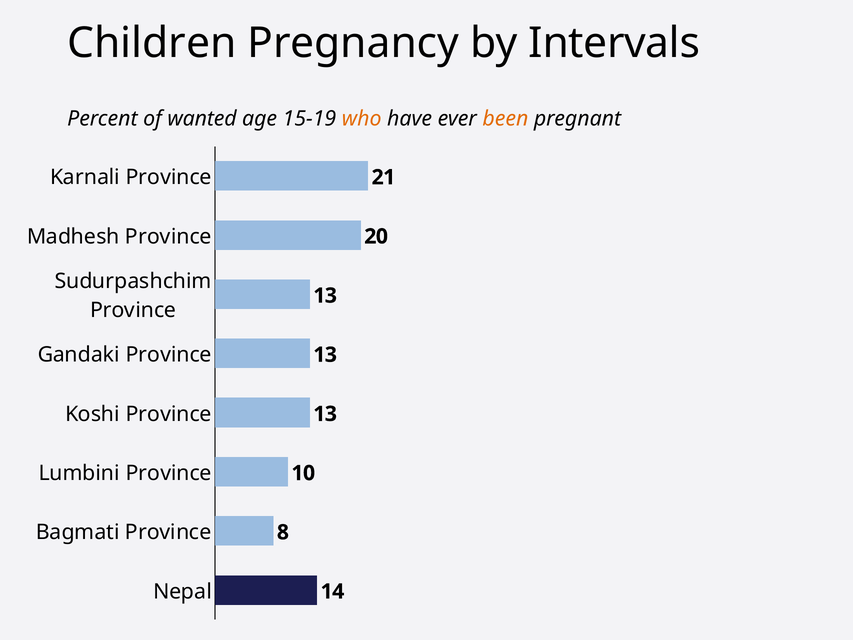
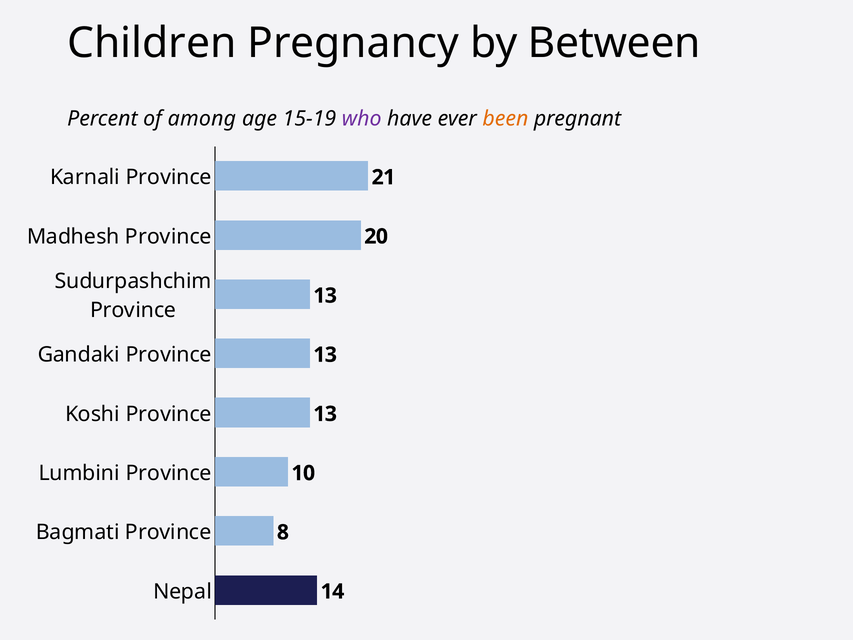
Intervals: Intervals -> Between
wanted: wanted -> among
who colour: orange -> purple
